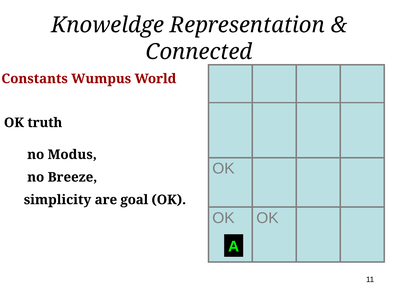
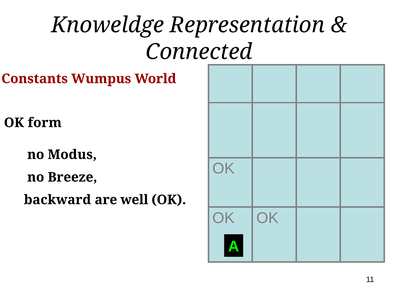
truth: truth -> form
simplicity: simplicity -> backward
goal: goal -> well
